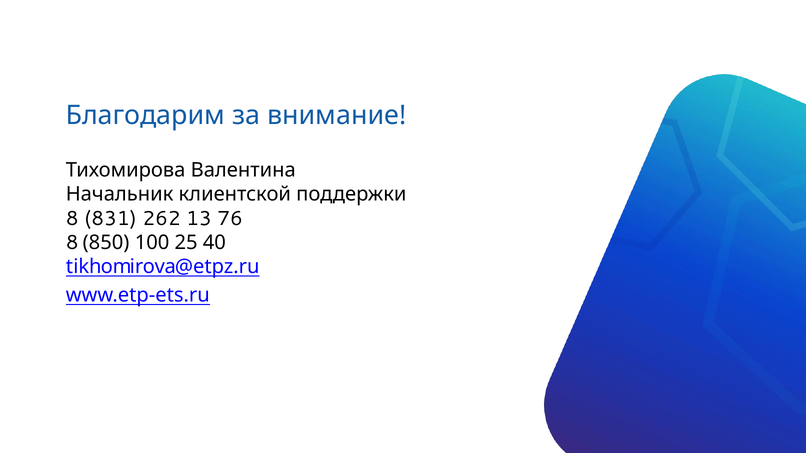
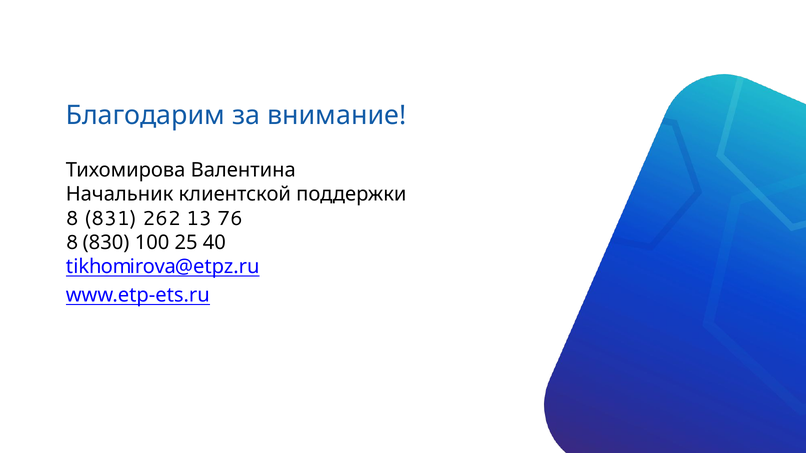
850: 850 -> 830
